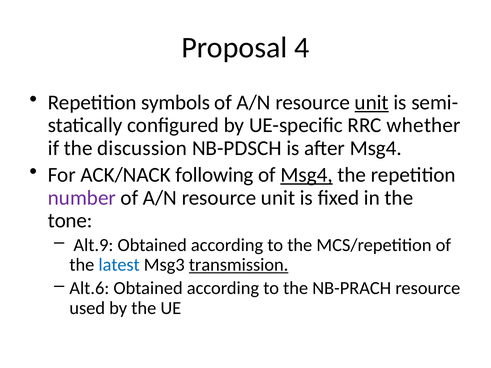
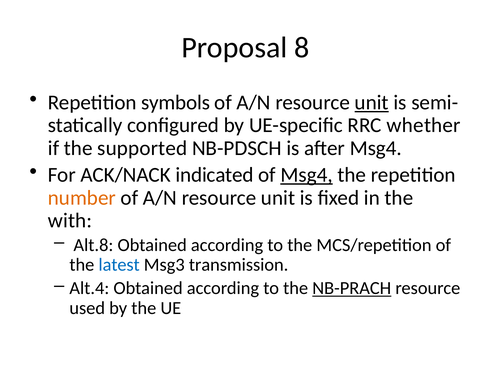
4: 4 -> 8
discussion: discussion -> supported
following: following -> indicated
number colour: purple -> orange
tone: tone -> with
Alt.9: Alt.9 -> Alt.8
transmission underline: present -> none
Alt.6: Alt.6 -> Alt.4
NB-PRACH underline: none -> present
